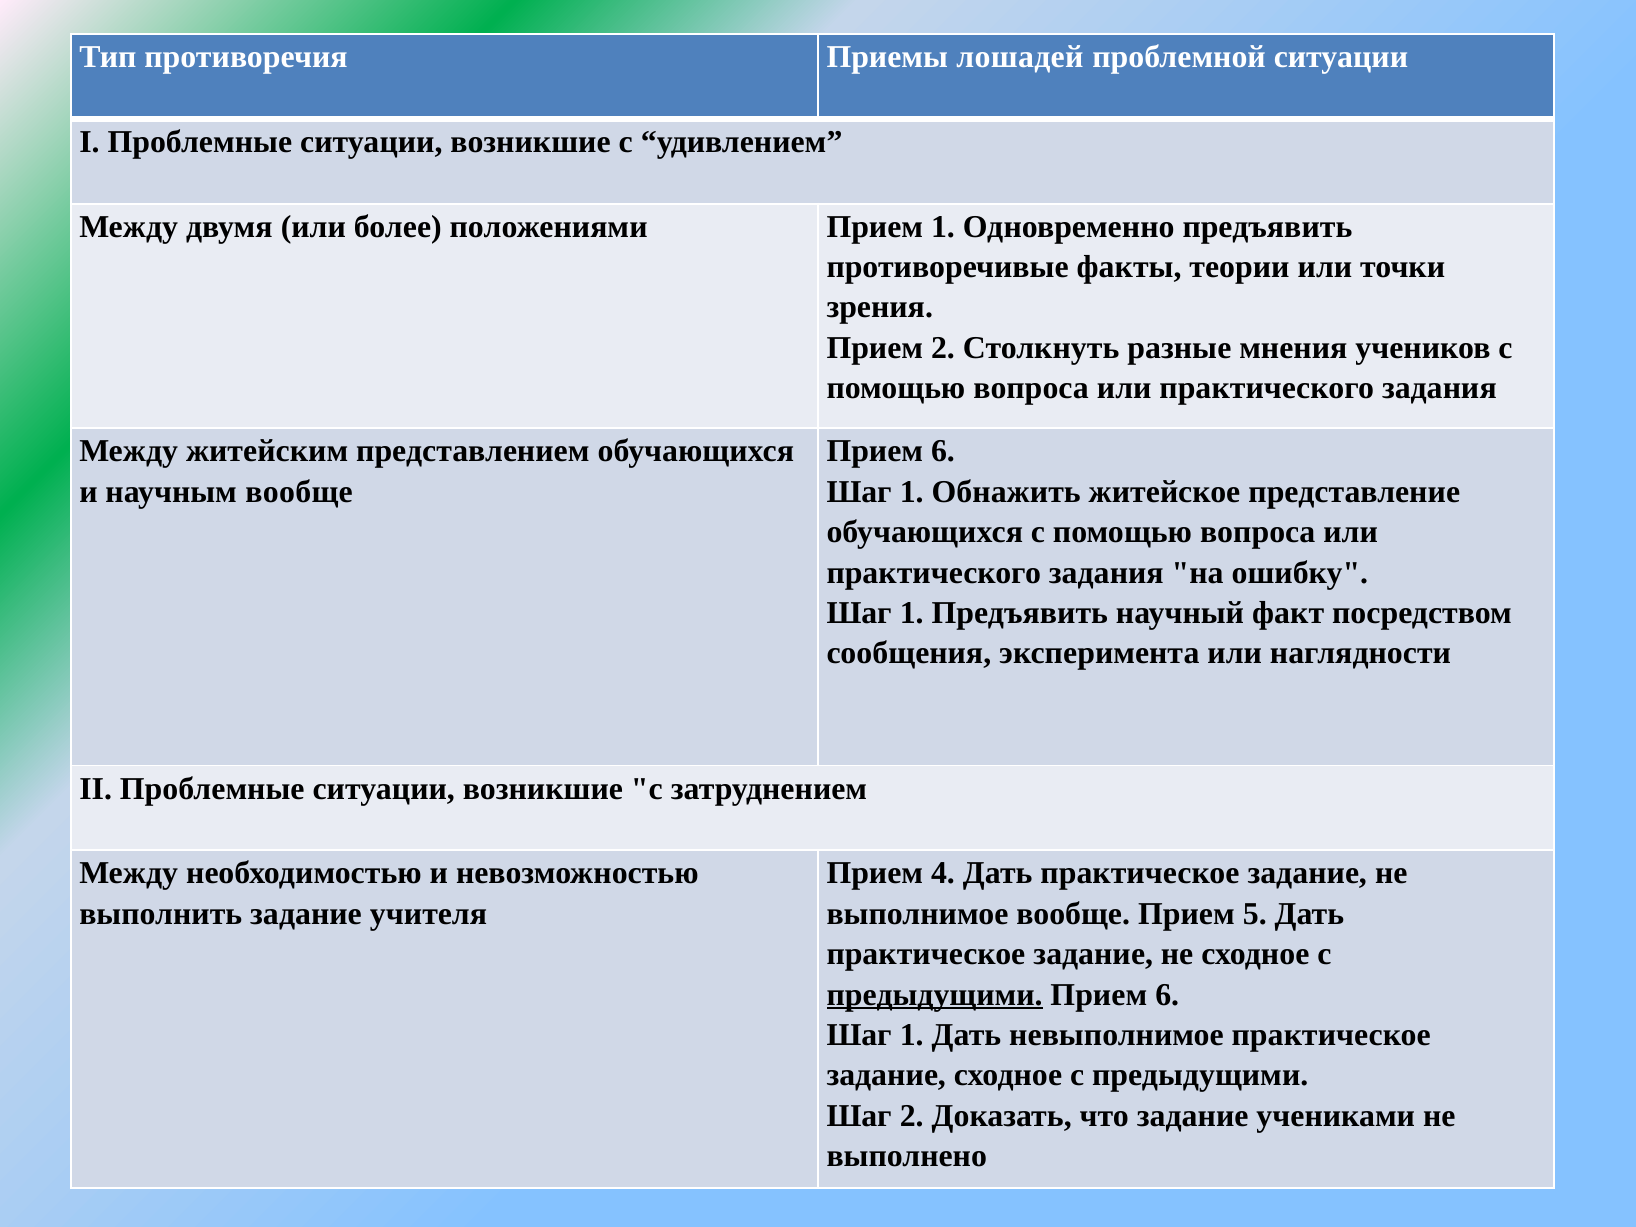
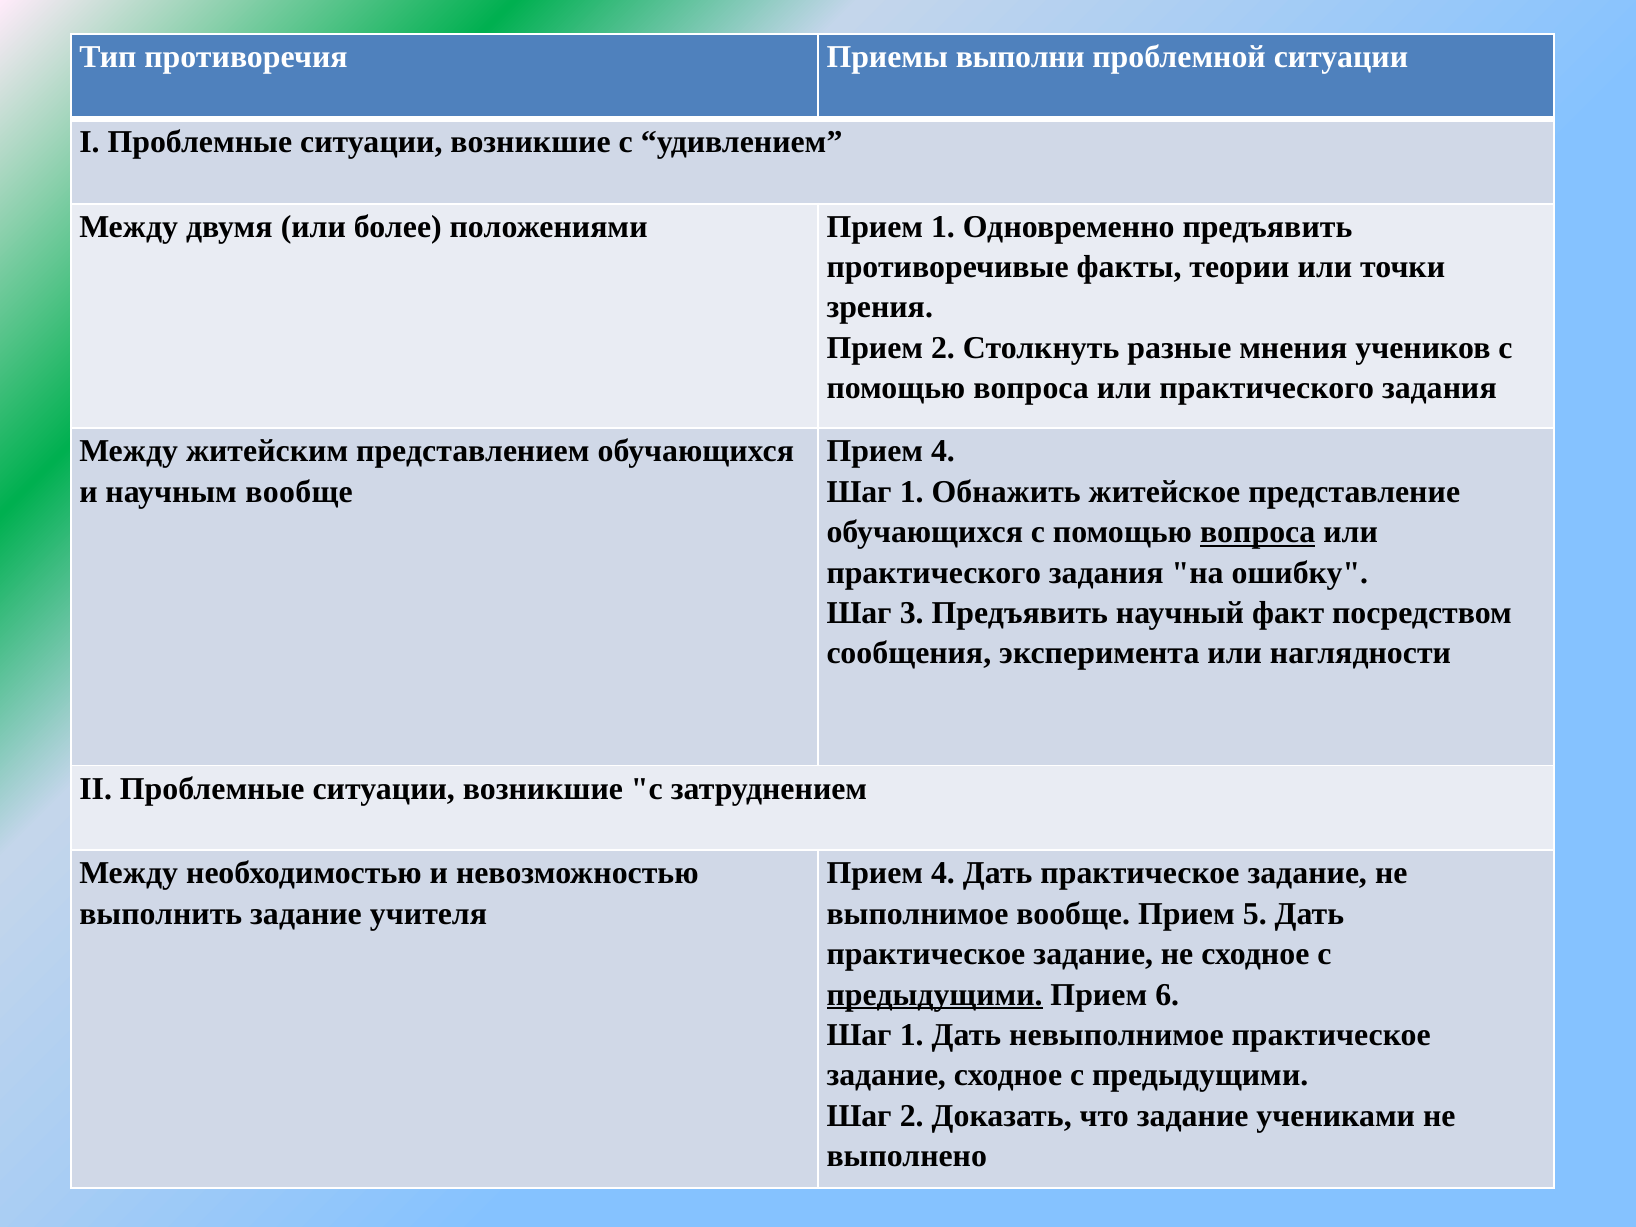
лошадей: лошадей -> выполни
6 at (943, 451): 6 -> 4
вопроса at (1258, 532) underline: none -> present
1 at (912, 613): 1 -> 3
